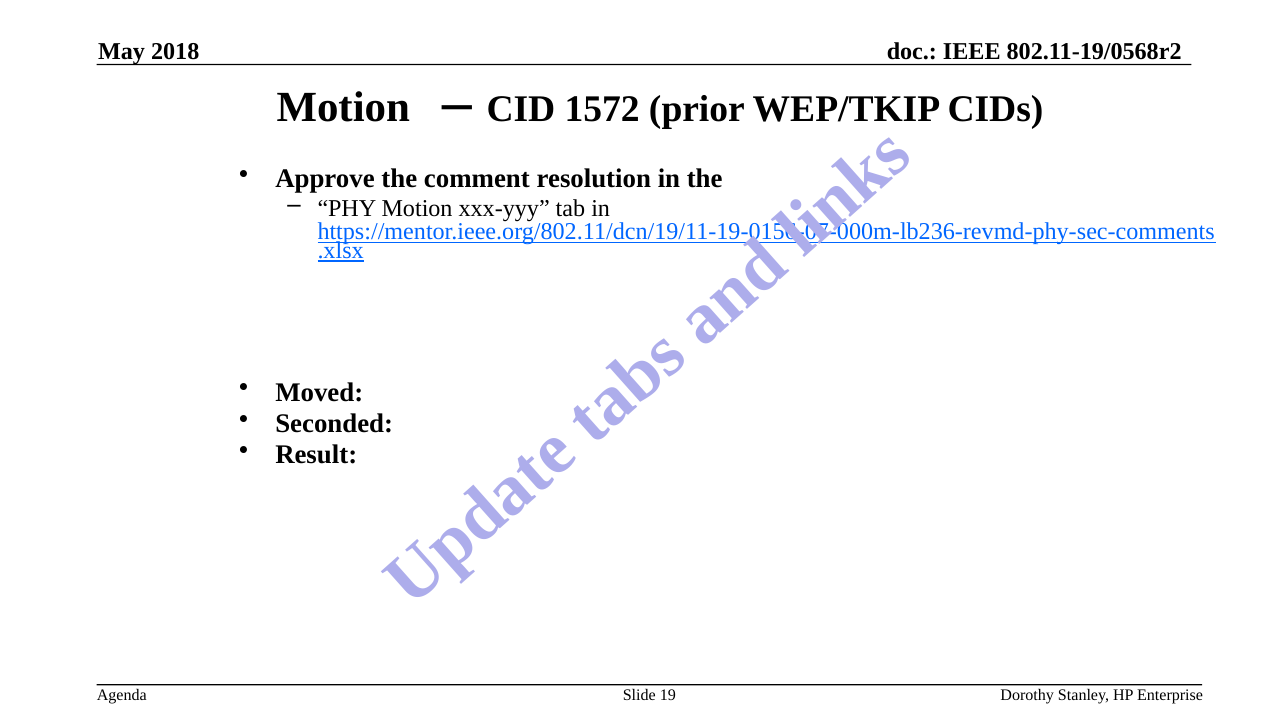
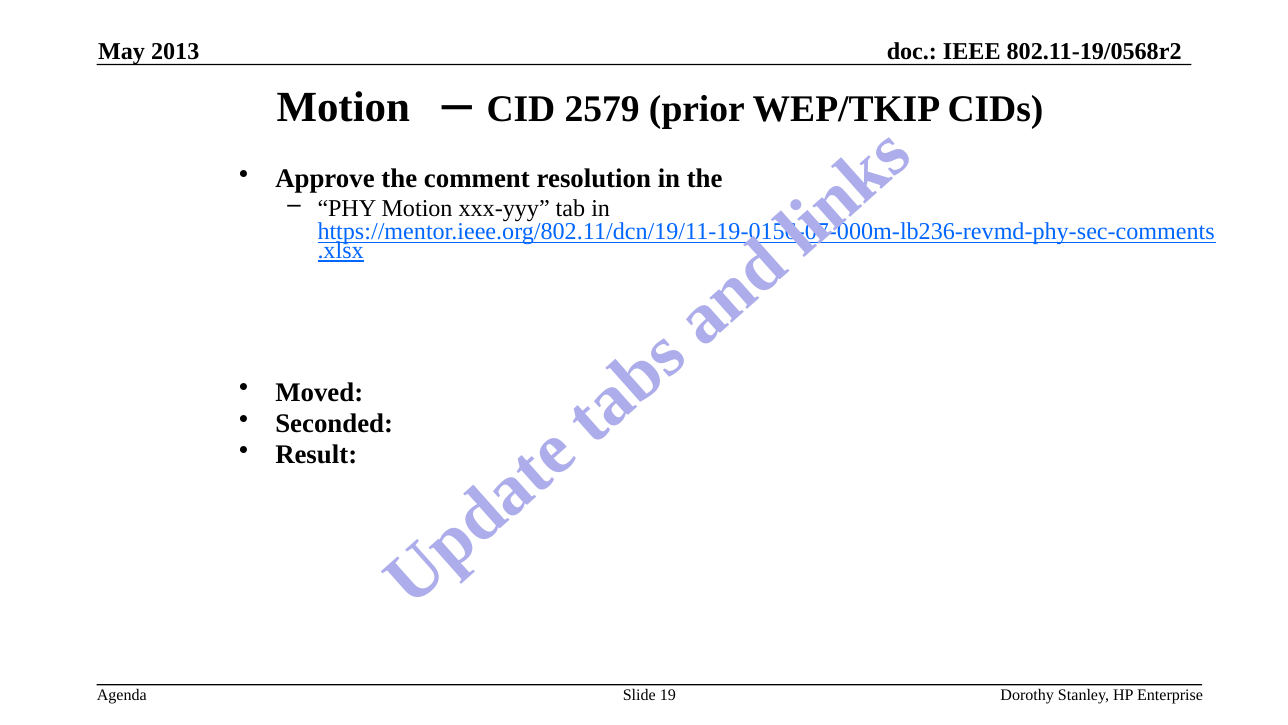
2018: 2018 -> 2013
1572: 1572 -> 2579
